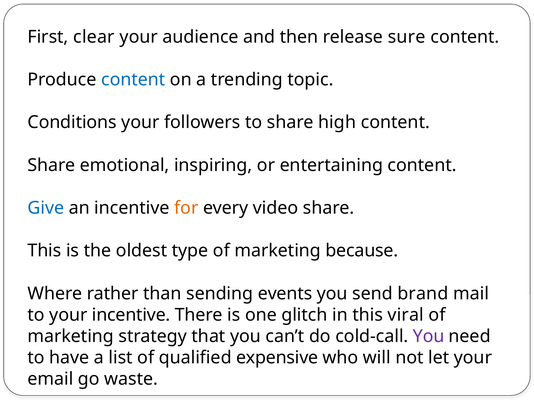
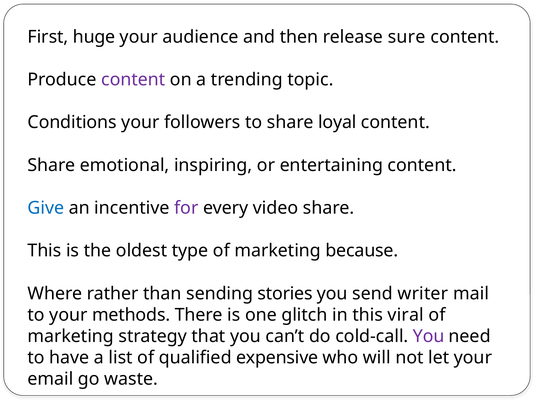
clear: clear -> huge
content at (133, 80) colour: blue -> purple
high: high -> loyal
for colour: orange -> purple
events: events -> stories
brand: brand -> writer
your incentive: incentive -> methods
